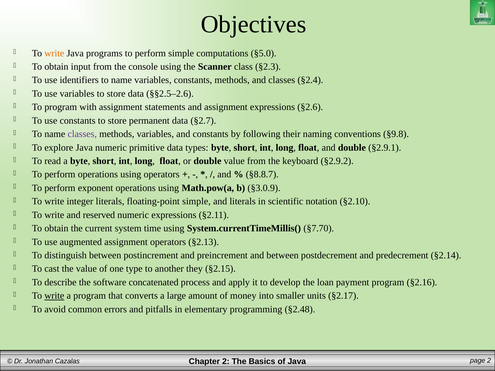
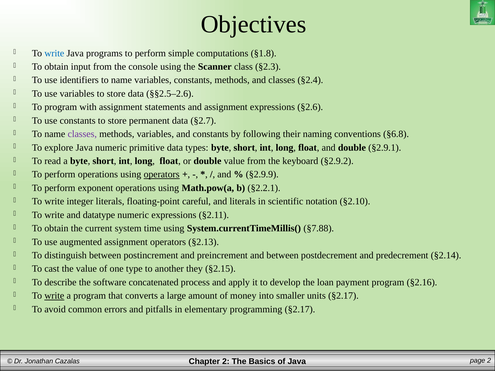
write at (54, 53) colour: orange -> blue
§5.0: §5.0 -> §1.8
§9.8: §9.8 -> §6.8
operators at (162, 175) underline: none -> present
§8.8.7: §8.8.7 -> §2.9.9
§3.0.9: §3.0.9 -> §2.2.1
floating-point simple: simple -> careful
reserved: reserved -> datatype
§7.70: §7.70 -> §7.88
programming §2.48: §2.48 -> §2.17
